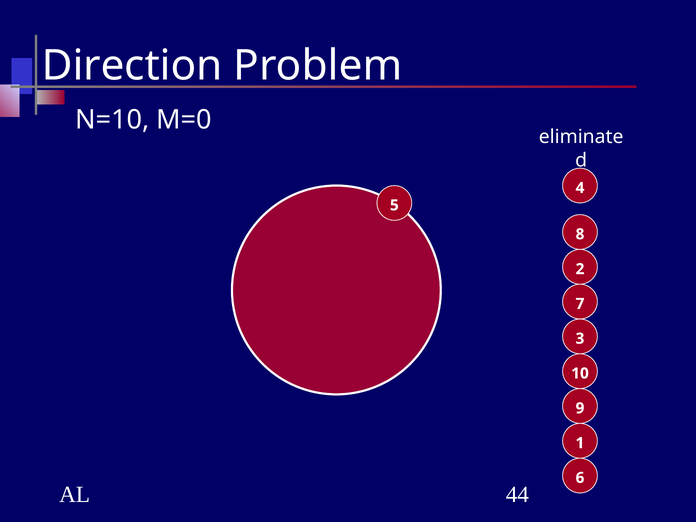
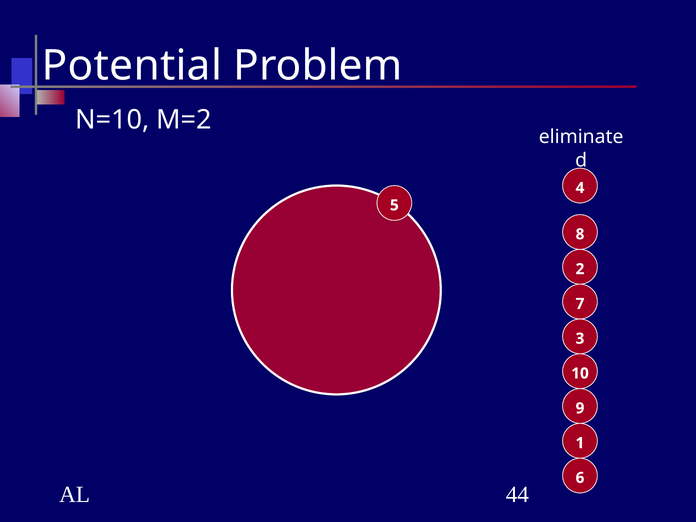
Direction: Direction -> Potential
M=0: M=0 -> M=2
